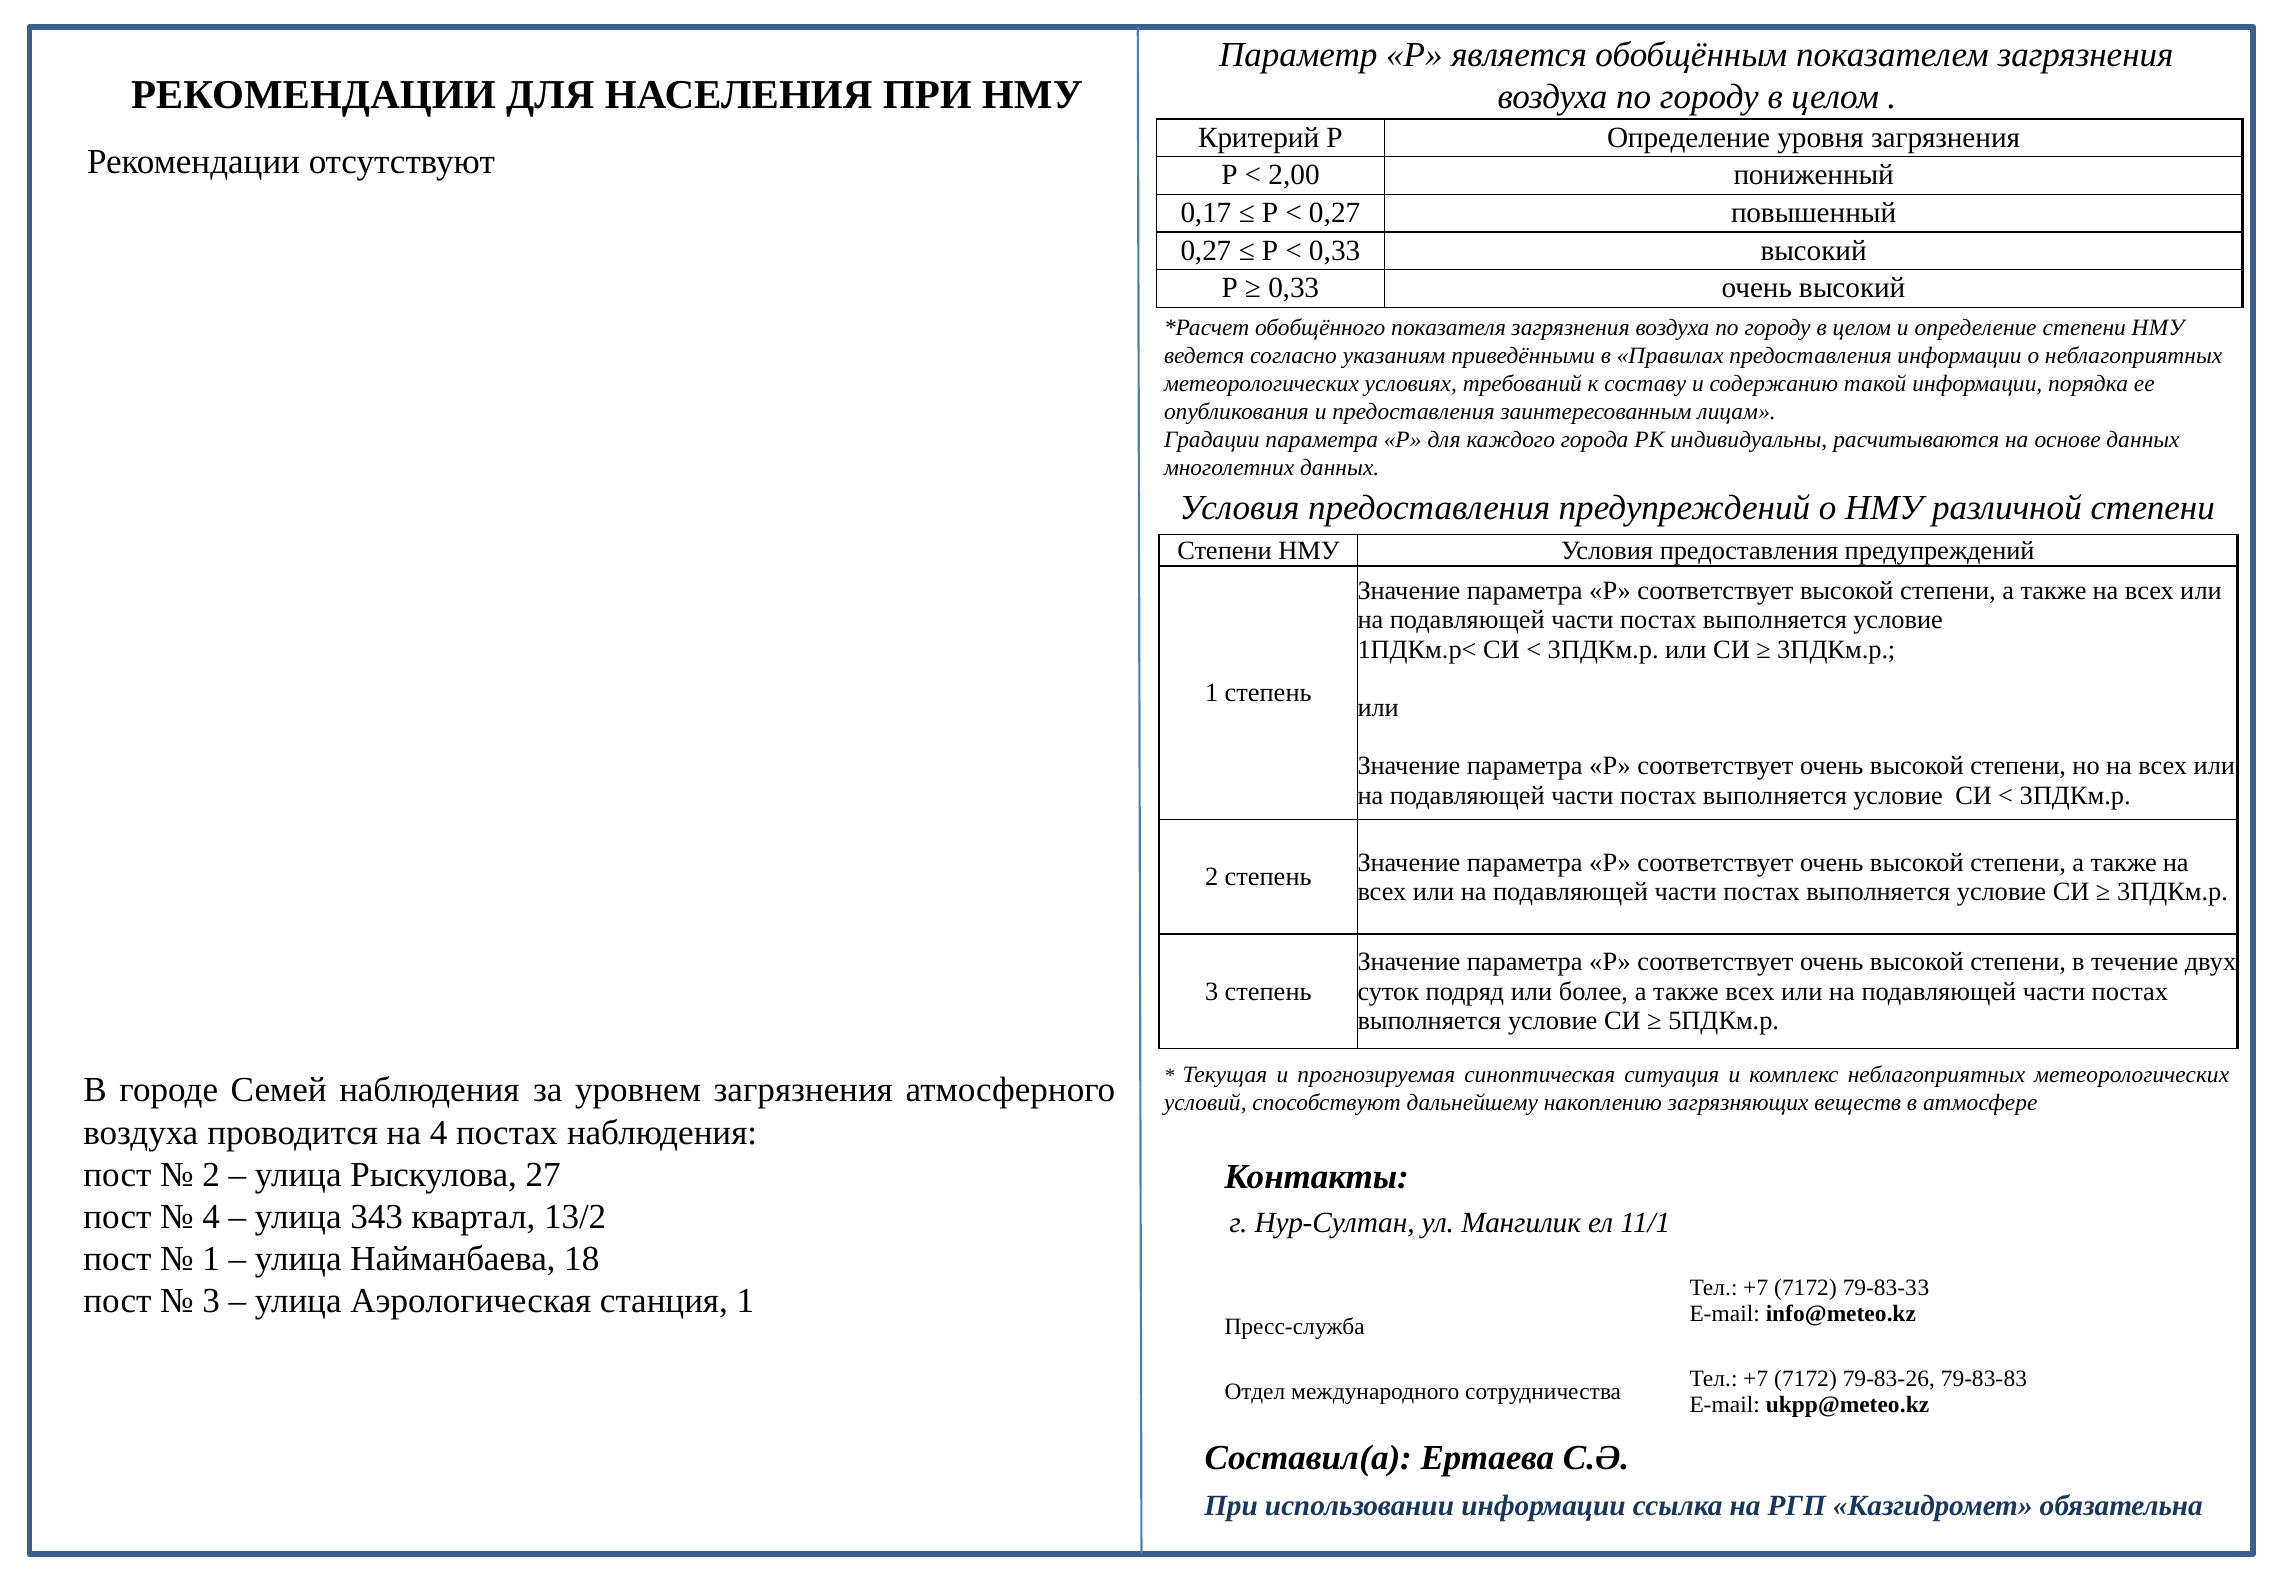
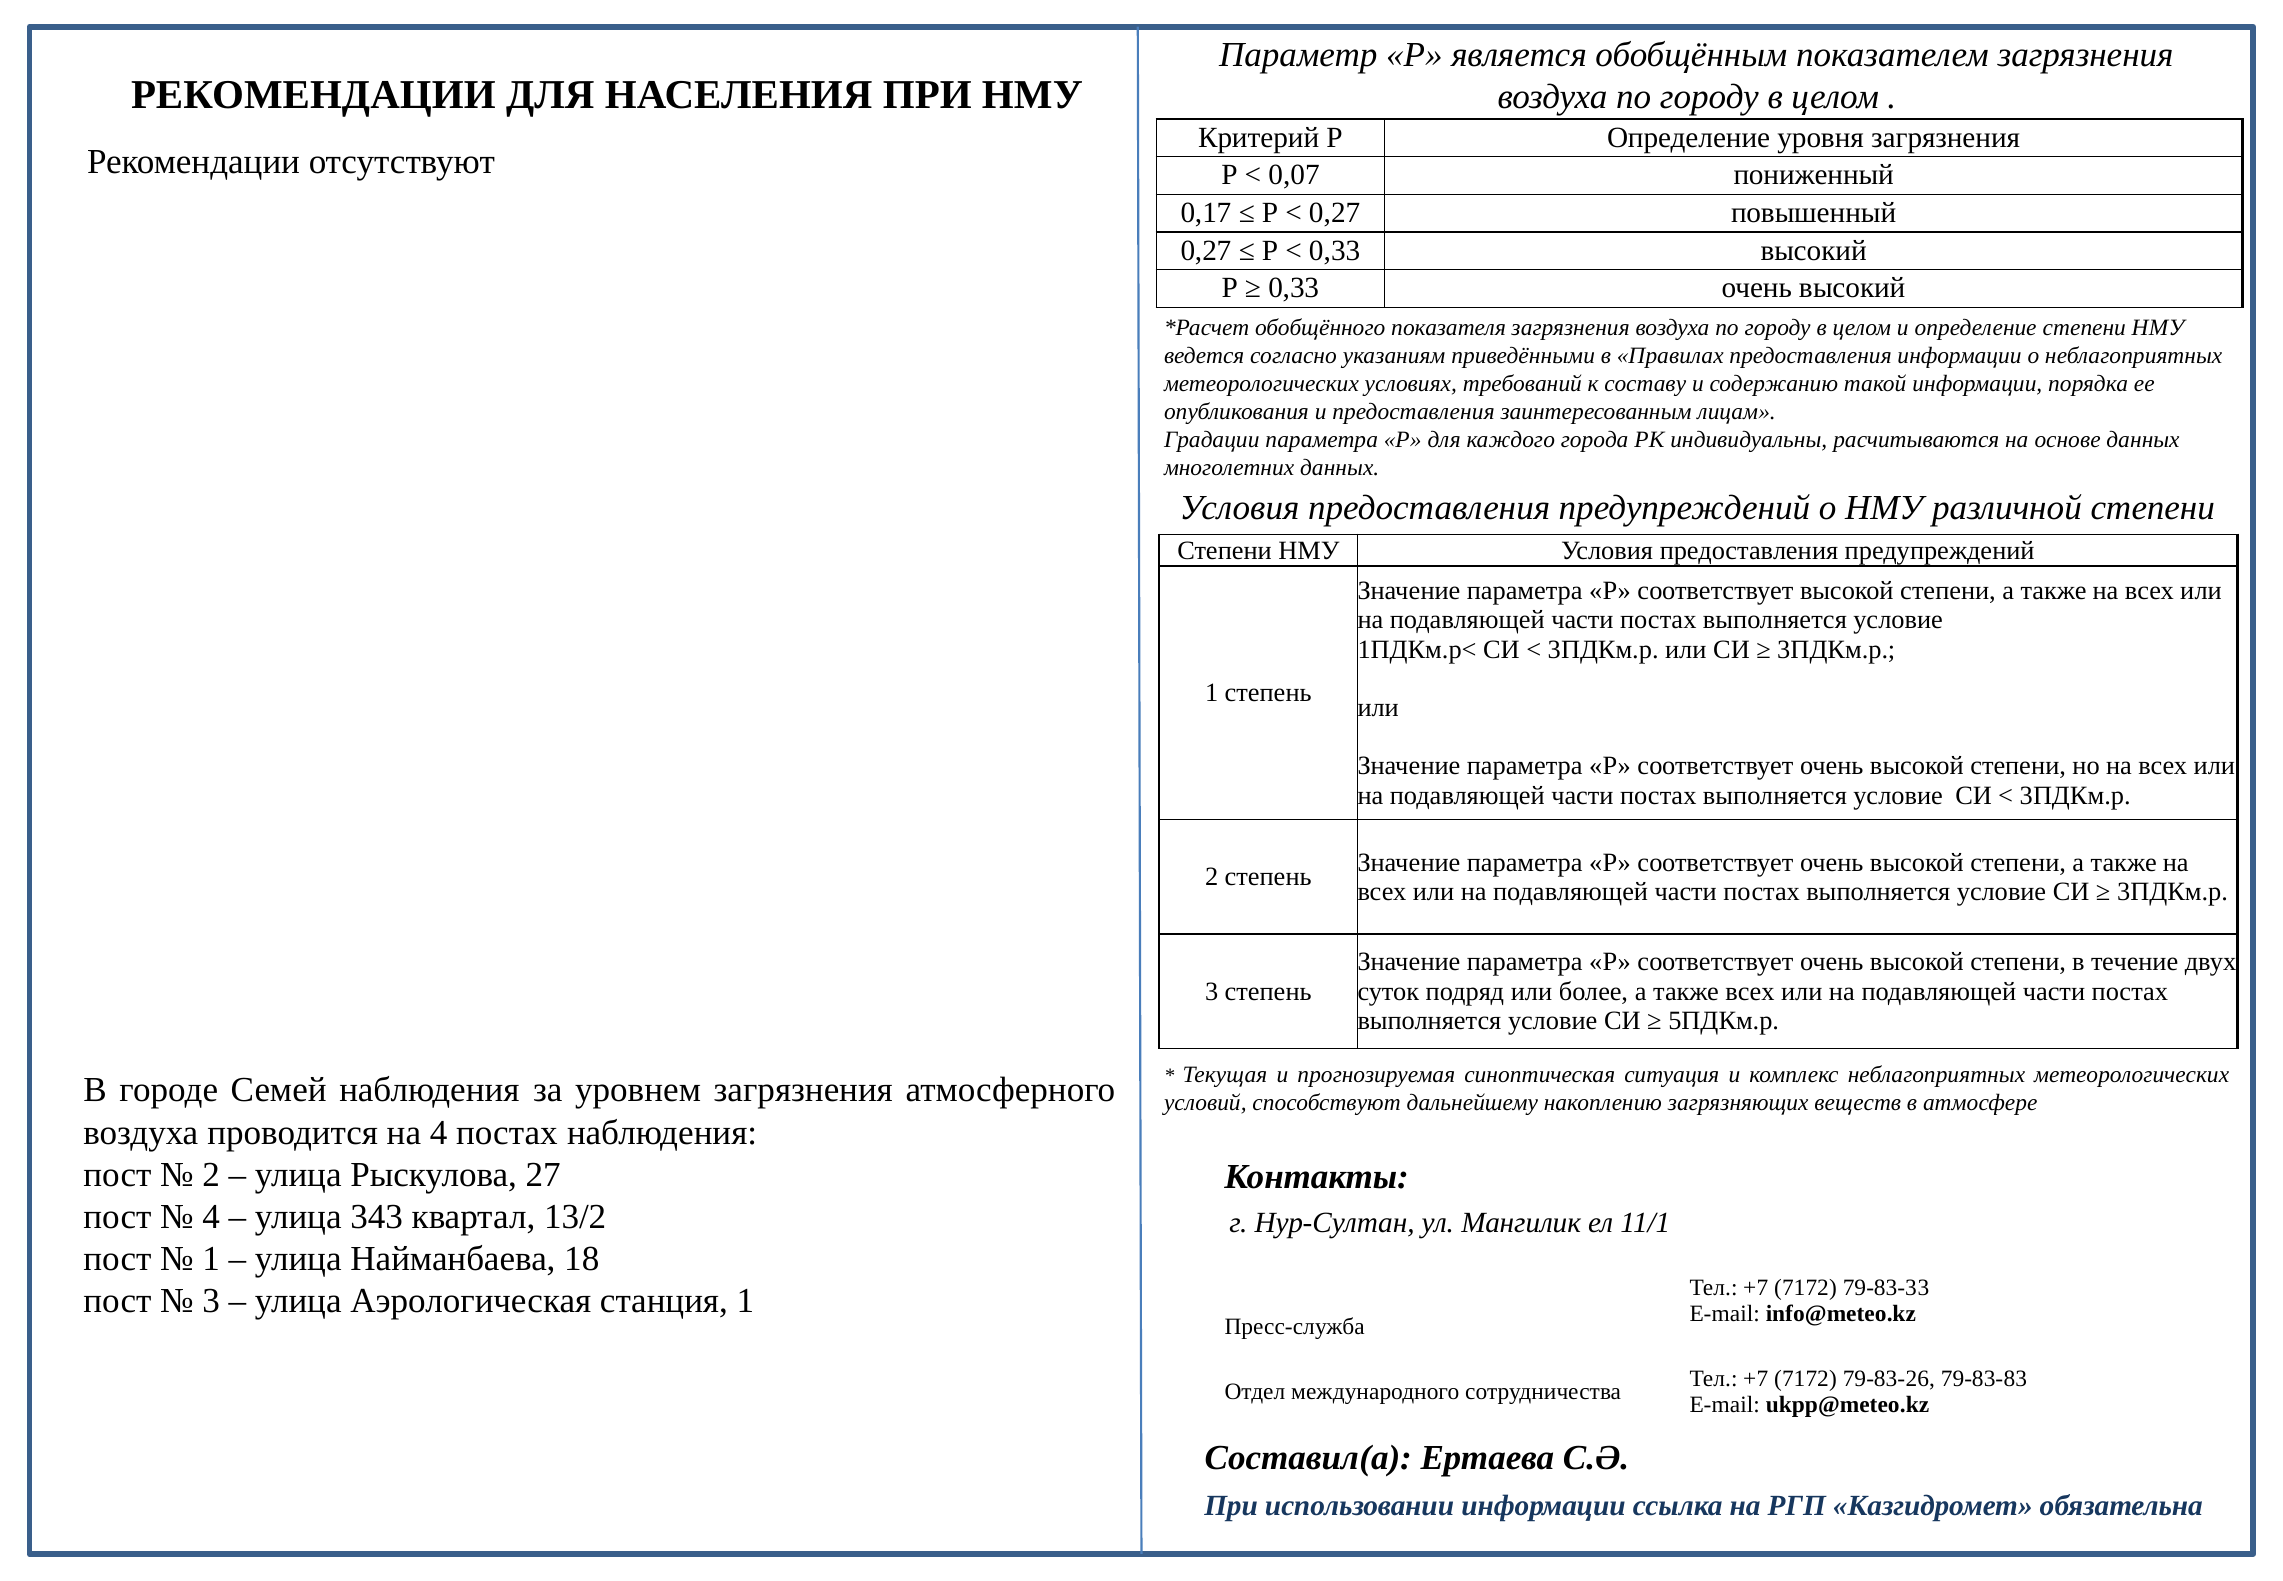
2,00: 2,00 -> 0,07
